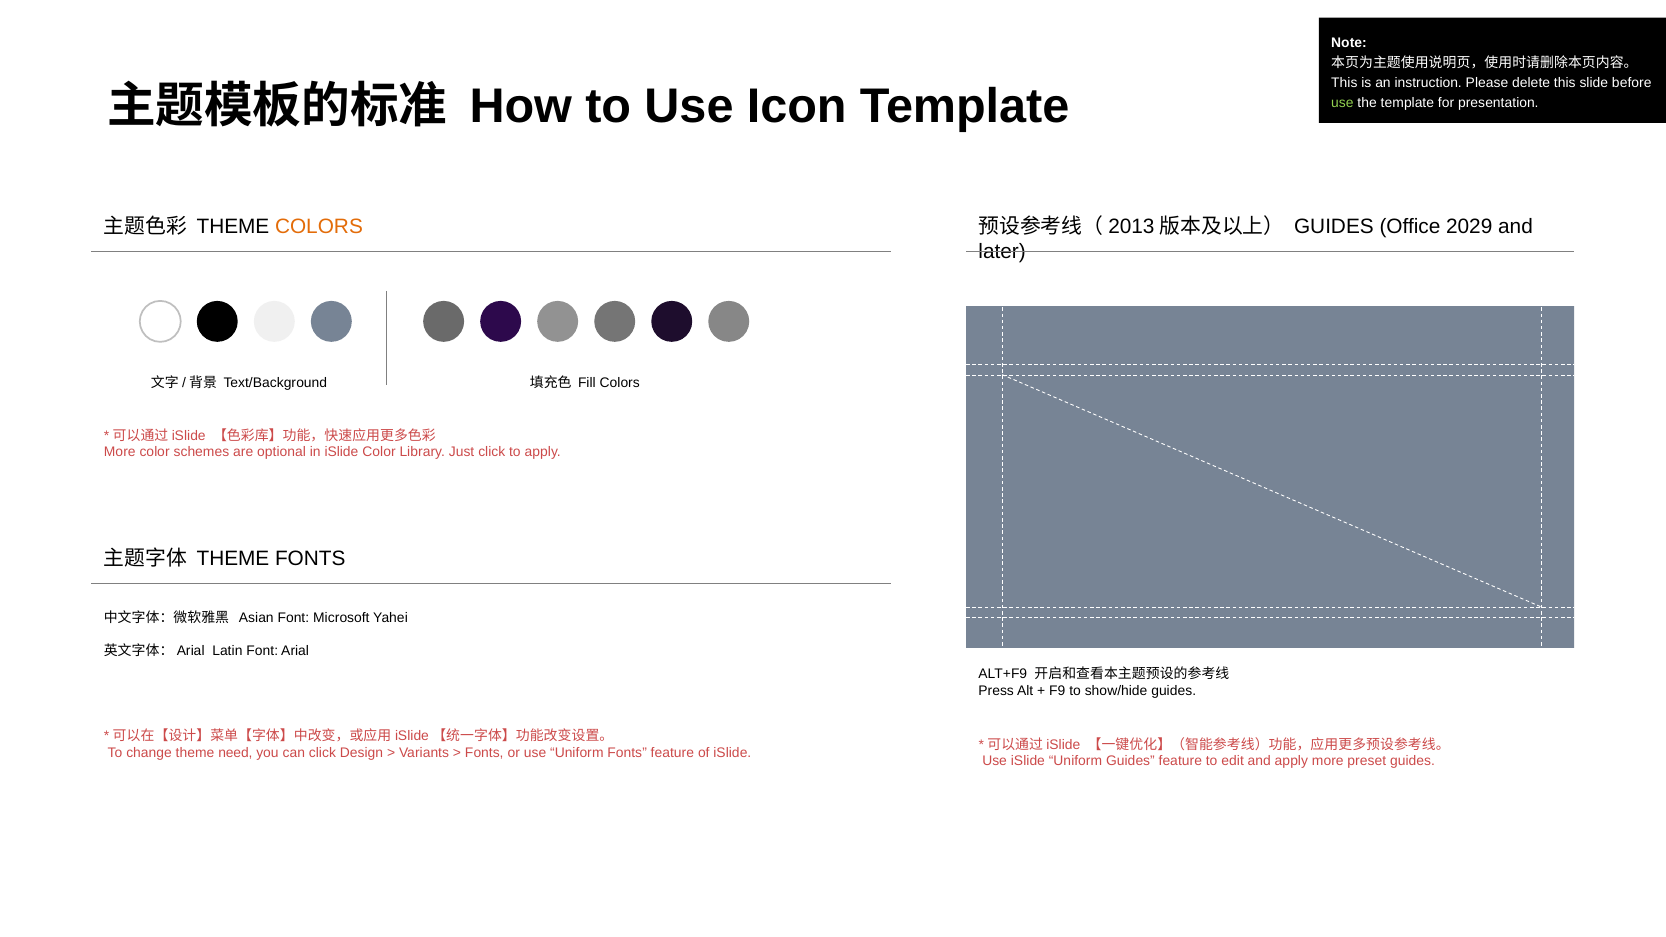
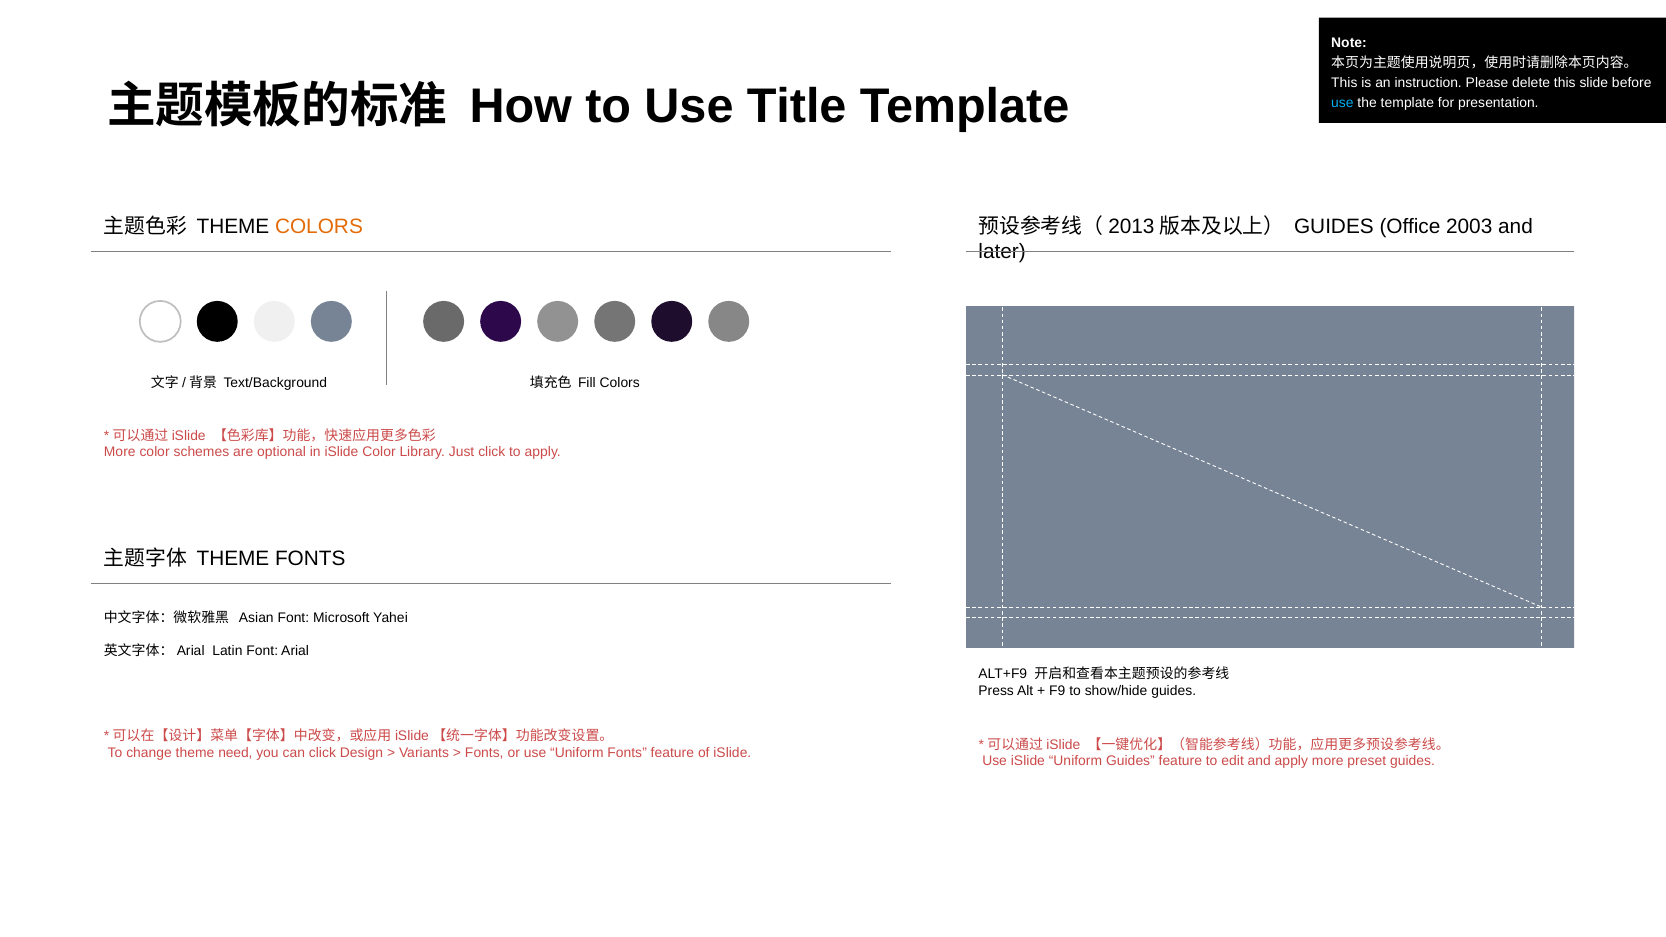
Icon: Icon -> Title
use at (1342, 103) colour: light green -> light blue
2029: 2029 -> 2003
